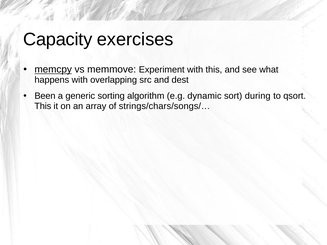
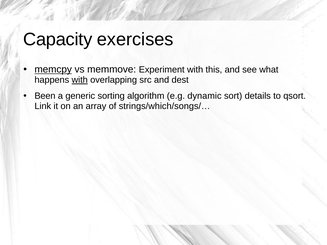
with at (80, 80) underline: none -> present
during: during -> details
This at (43, 106): This -> Link
strings/chars/songs/…: strings/chars/songs/… -> strings/which/songs/…
